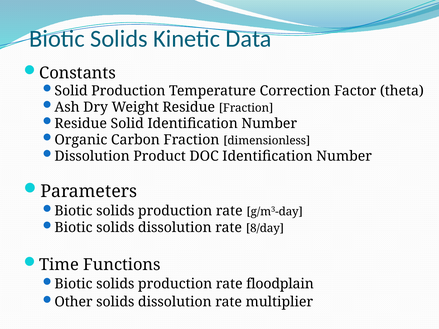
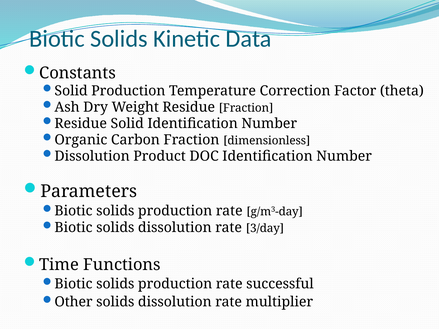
8/day: 8/day -> 3/day
floodplain: floodplain -> successful
